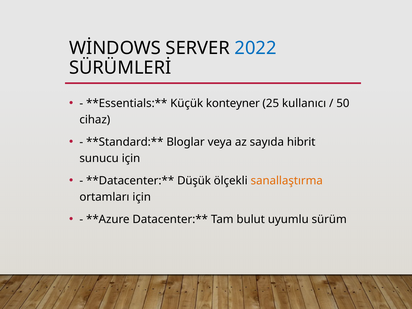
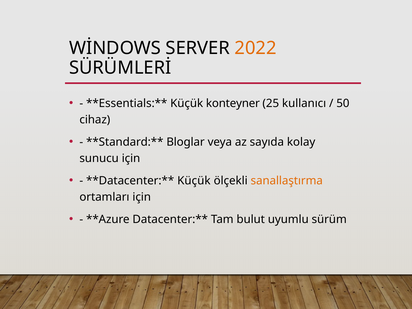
2022 colour: blue -> orange
hibrit: hibrit -> kolay
Düşük at (194, 181): Düşük -> Küçük
